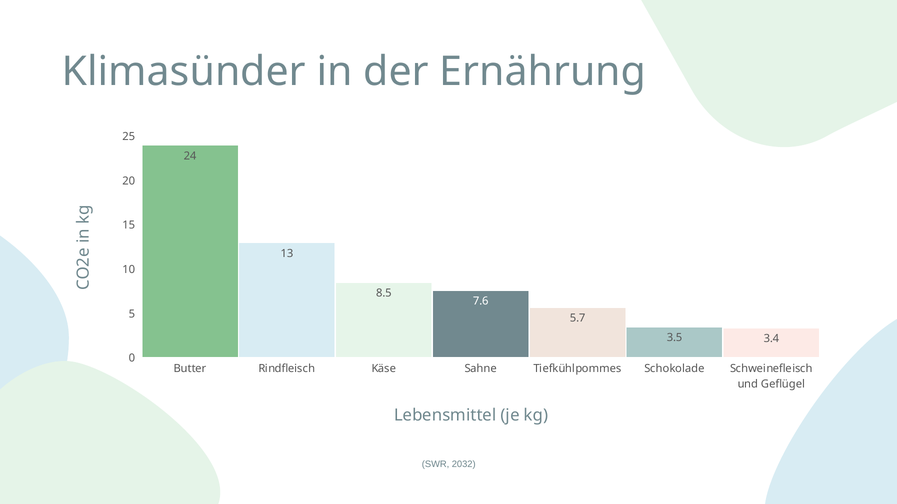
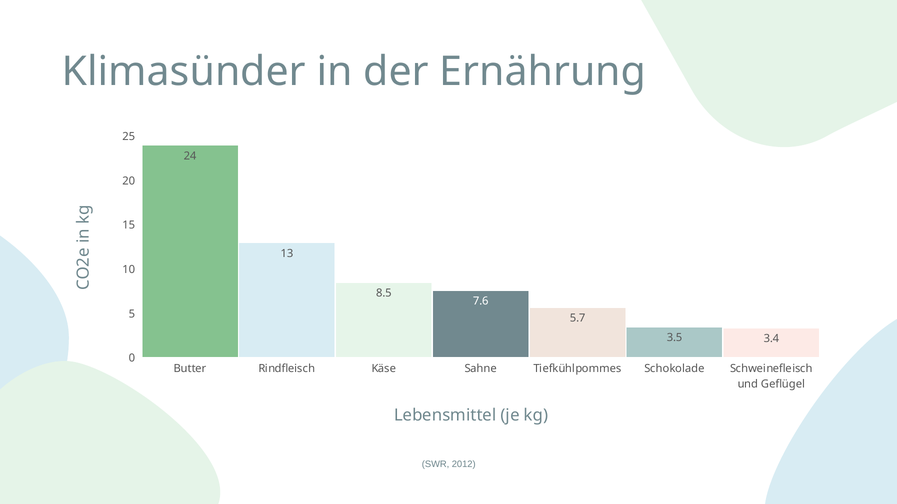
2032: 2032 -> 2012
